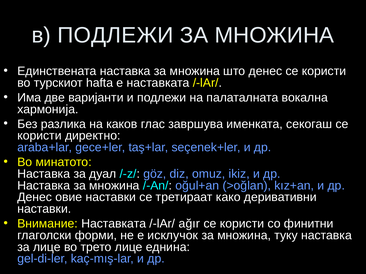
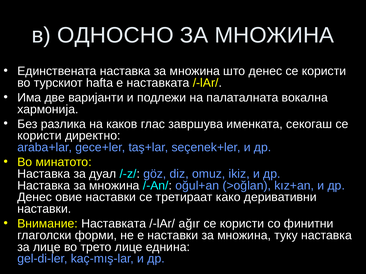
в ПОДЛЕЖИ: ПОДЛЕЖИ -> ОДНОСНО
е исклучок: исклучок -> наставки
